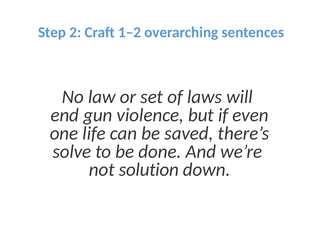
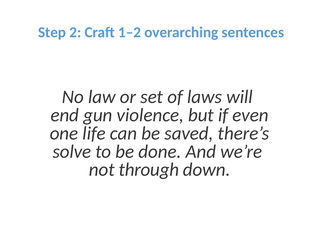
solution: solution -> through
